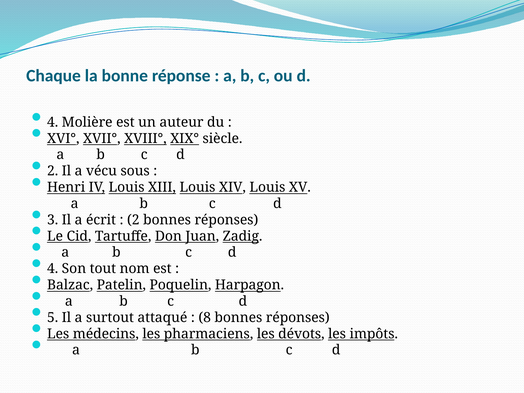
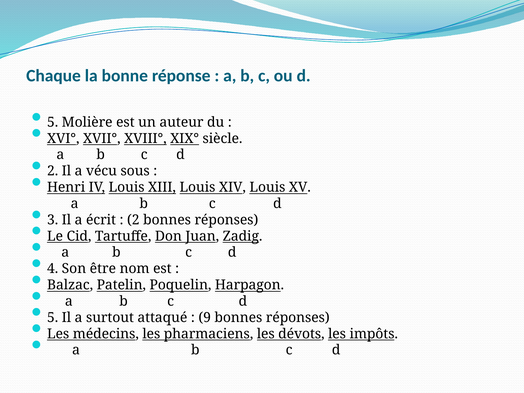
4 at (53, 122): 4 -> 5
tout: tout -> être
8: 8 -> 9
